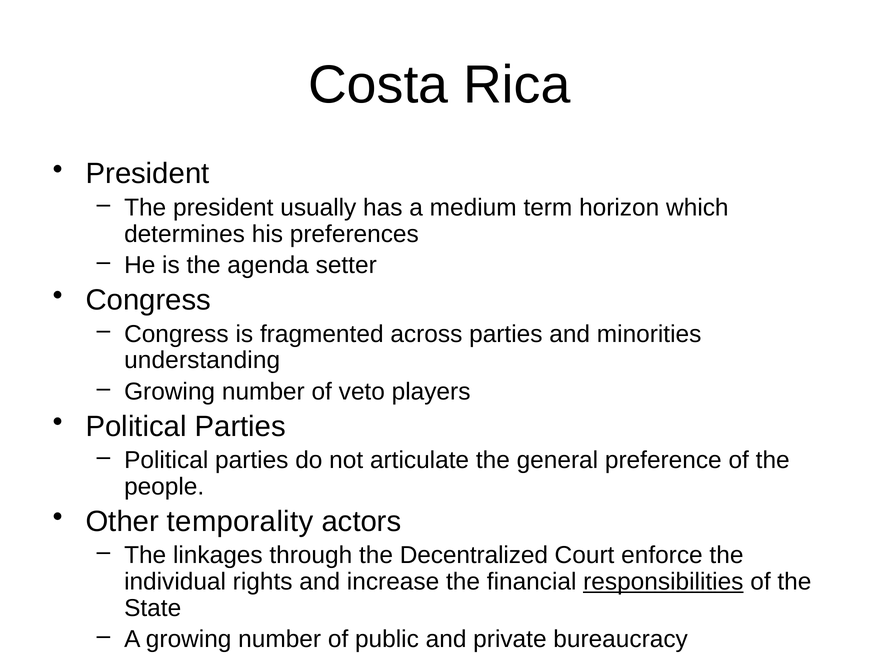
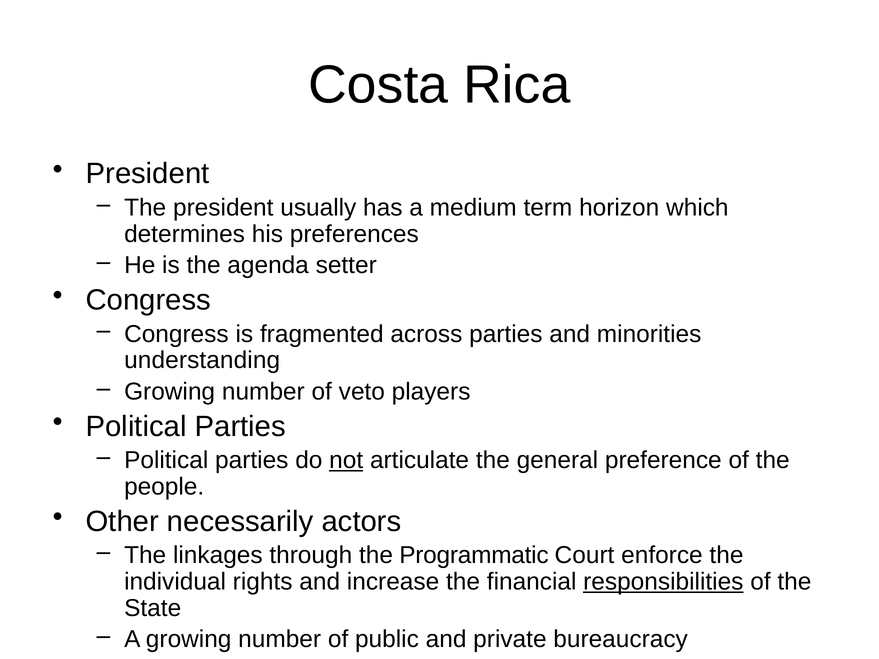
not underline: none -> present
temporality: temporality -> necessarily
Decentralized: Decentralized -> Programmatic
